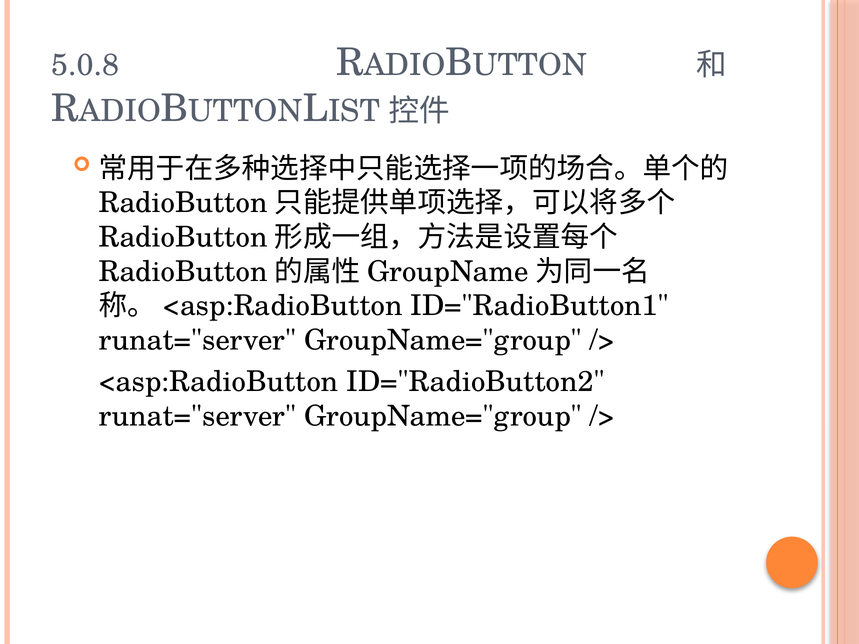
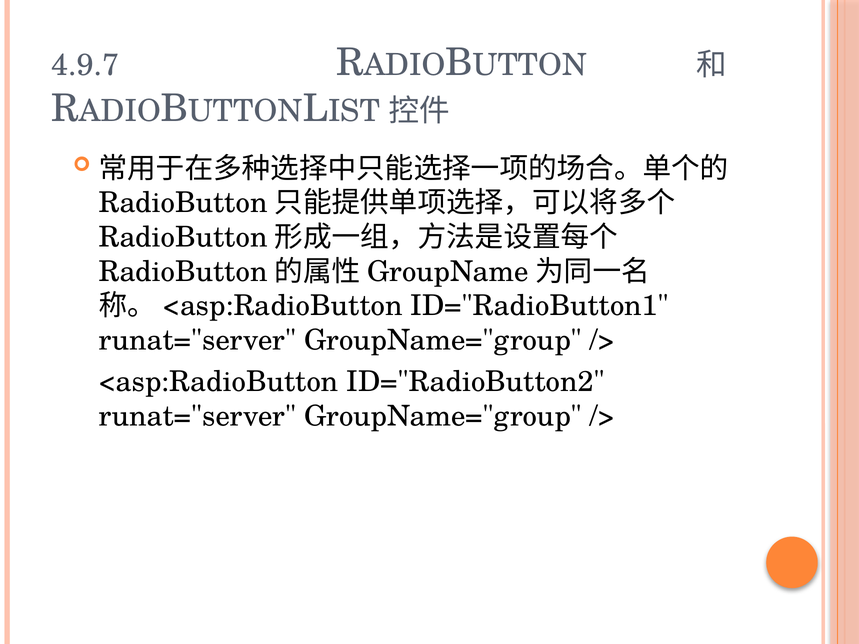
5.0.8: 5.0.8 -> 4.9.7
